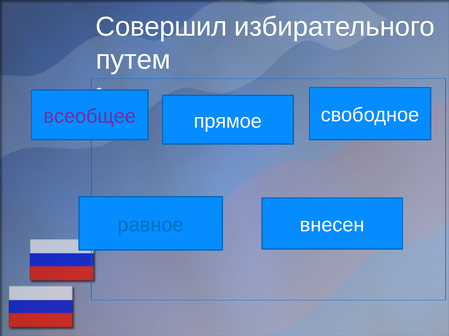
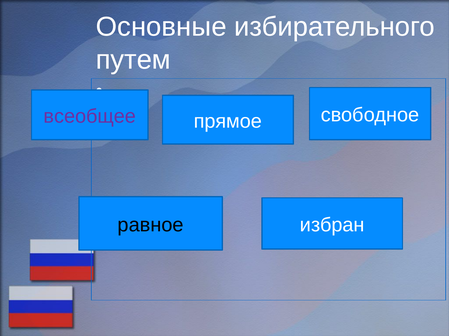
Совершил: Совершил -> Основные
равное colour: blue -> black
внесен: внесен -> избран
